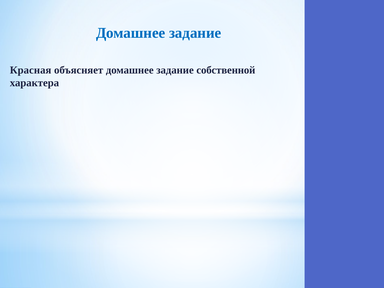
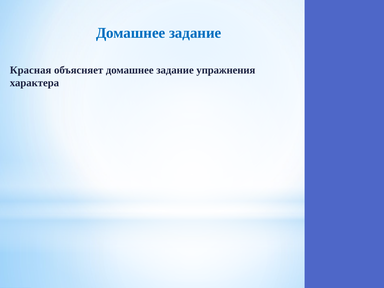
собственной: собственной -> упражнения
